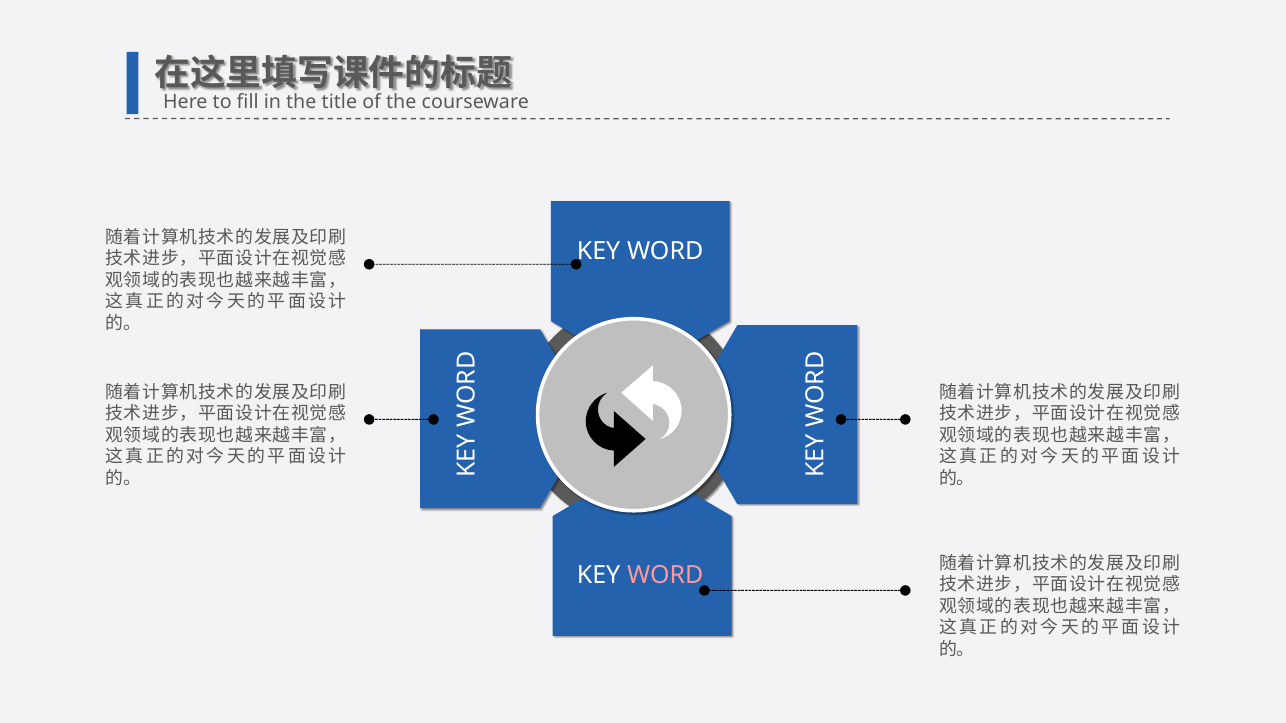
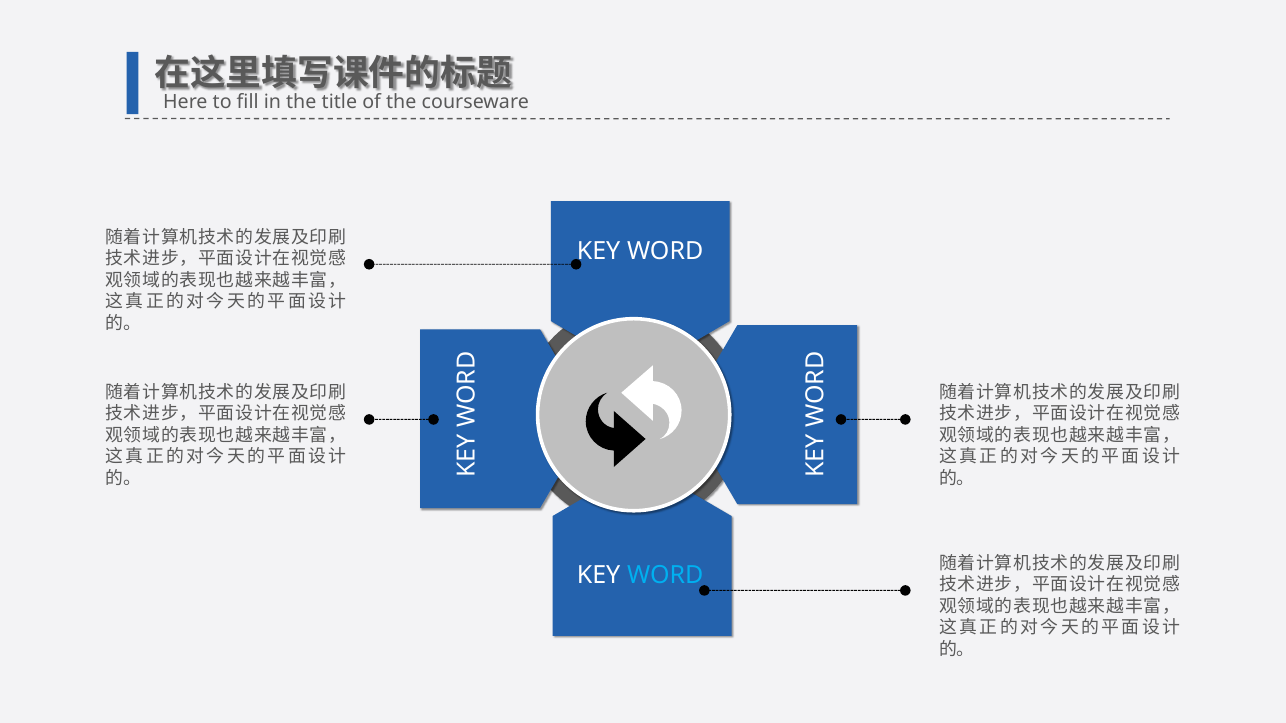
WORD at (665, 575) colour: pink -> light blue
